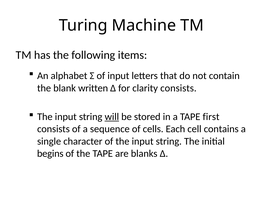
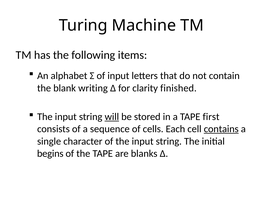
written: written -> writing
clarity consists: consists -> finished
contains underline: none -> present
